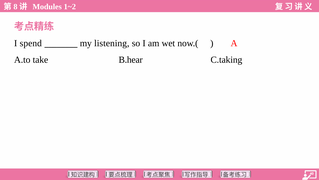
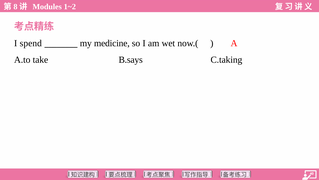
listening: listening -> medicine
B.hear: B.hear -> B.says
